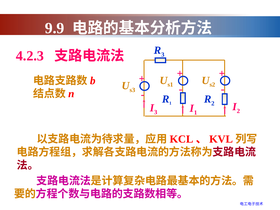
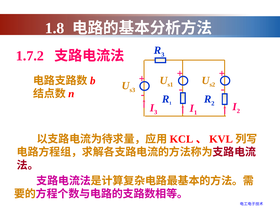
9.9: 9.9 -> 1.8
4.2.3: 4.2.3 -> 1.7.2
